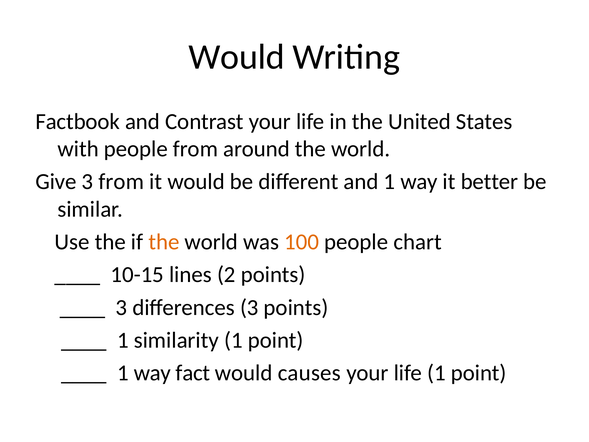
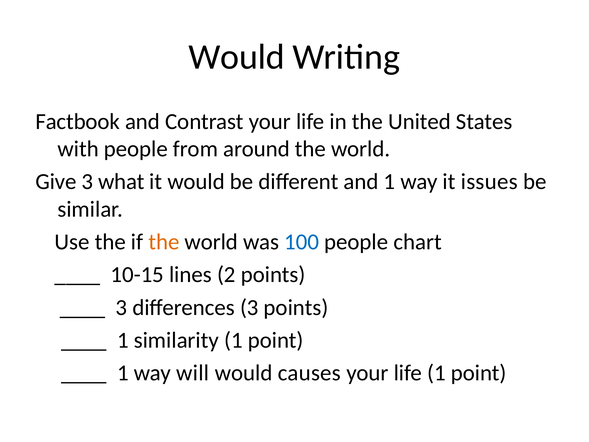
3 from: from -> what
better: better -> issues
100 colour: orange -> blue
fact: fact -> will
